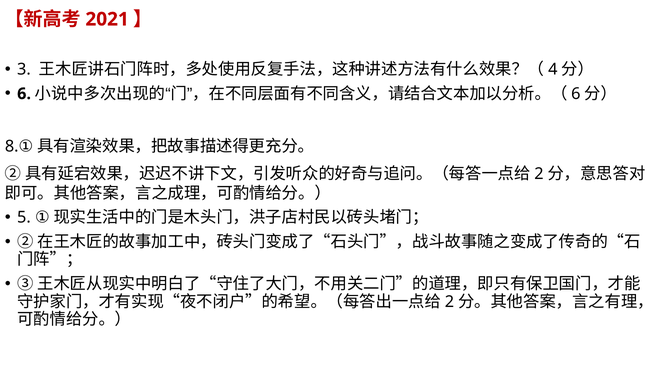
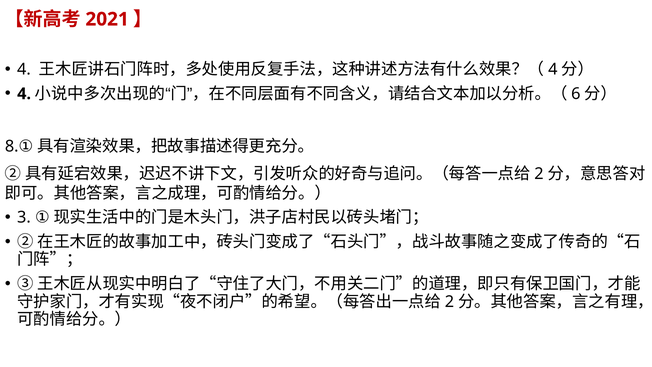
3 at (24, 69): 3 -> 4
6 at (24, 94): 6 -> 4
5: 5 -> 3
